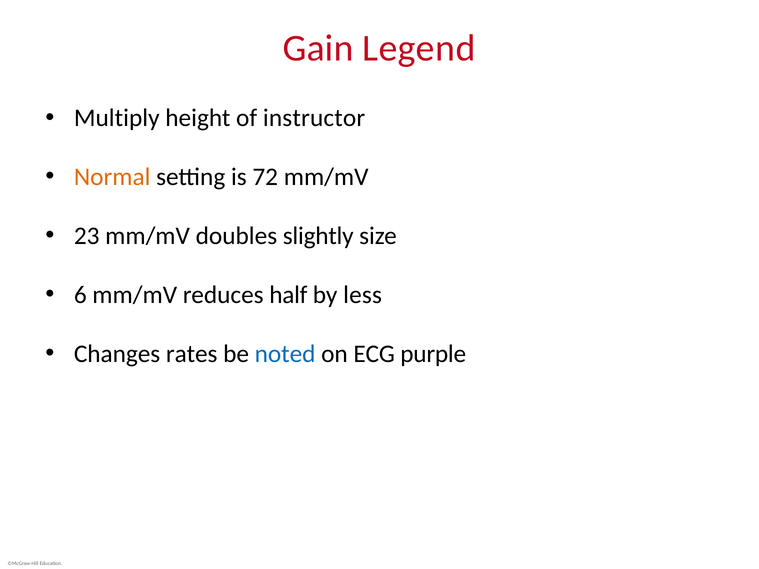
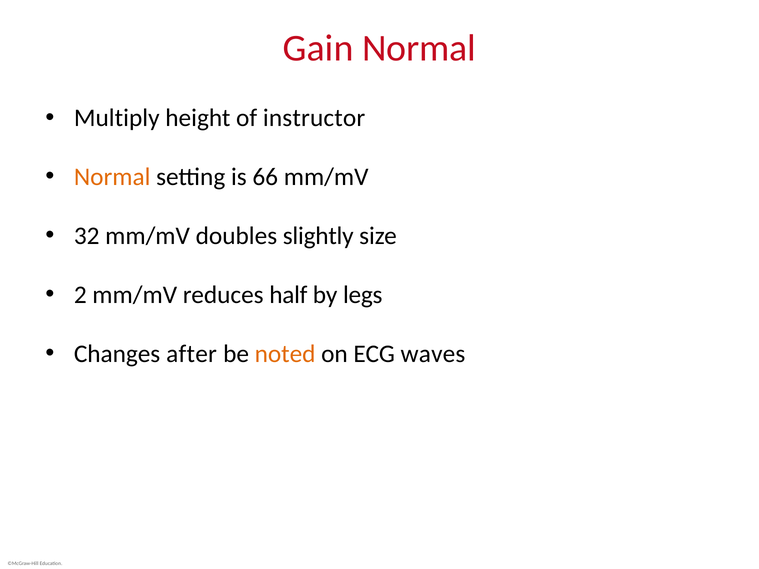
Gain Legend: Legend -> Normal
72: 72 -> 66
23: 23 -> 32
6: 6 -> 2
less: less -> legs
rates: rates -> after
noted colour: blue -> orange
purple: purple -> waves
